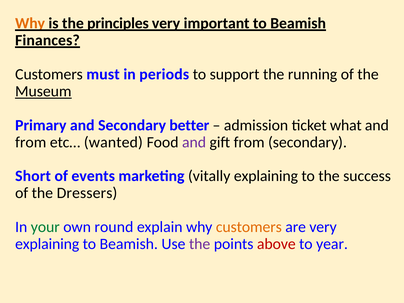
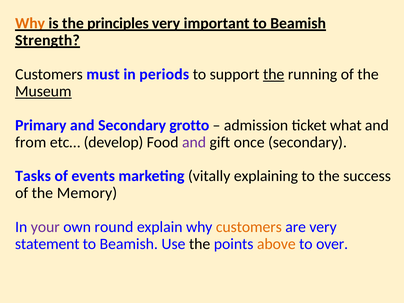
Finances: Finances -> Strength
the at (274, 74) underline: none -> present
better: better -> grotto
wanted: wanted -> develop
gift from: from -> once
Short: Short -> Tasks
Dressers: Dressers -> Memory
your colour: green -> purple
explaining at (47, 244): explaining -> statement
the at (200, 244) colour: purple -> black
above colour: red -> orange
year: year -> over
